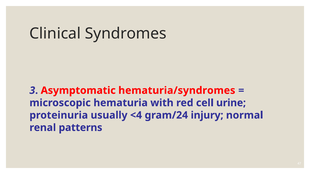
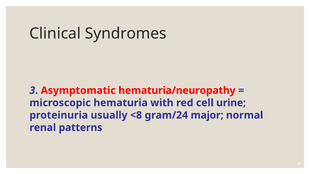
hematuria/syndromes: hematuria/syndromes -> hematuria/neuropathy
<4: <4 -> <8
injury: injury -> major
